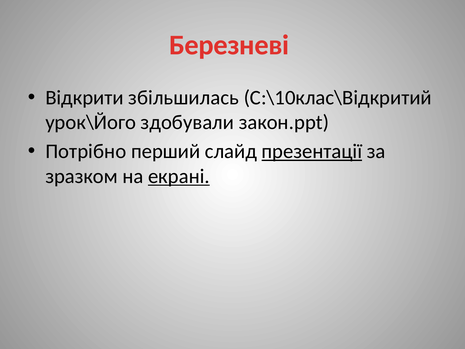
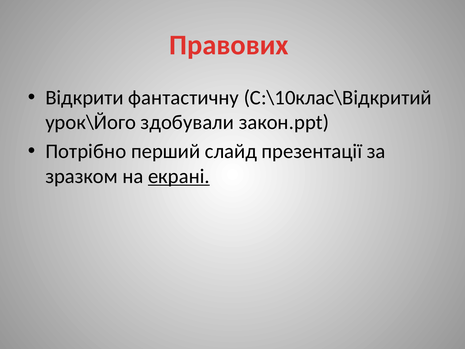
Березневі: Березневі -> Правових
збільшилась: збільшилась -> фантастичну
презентації underline: present -> none
